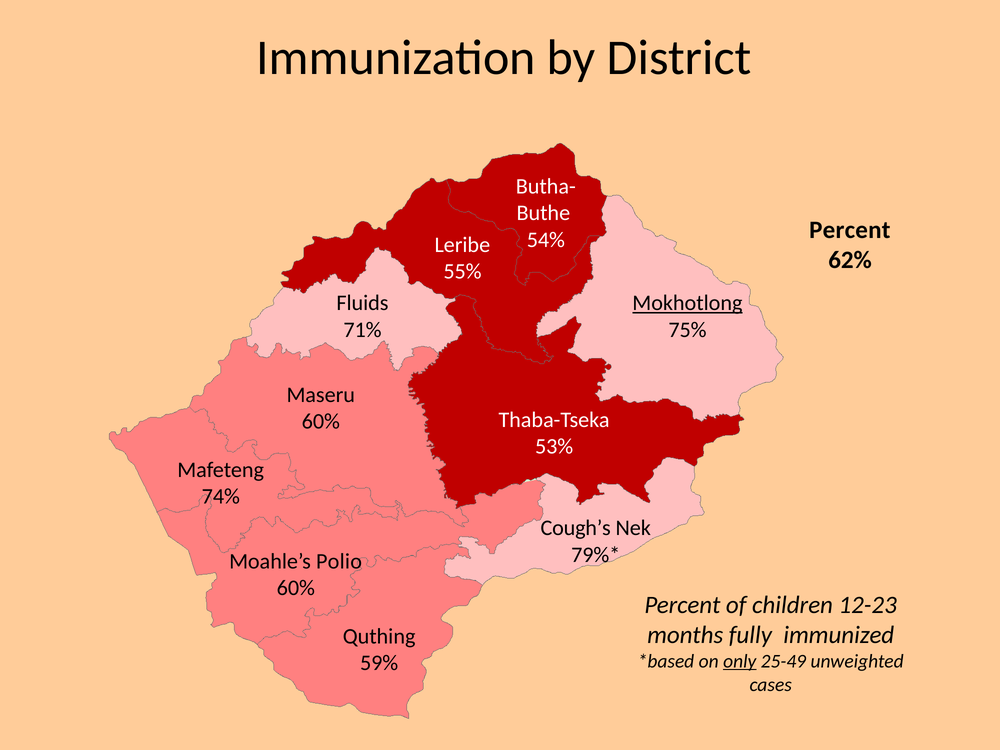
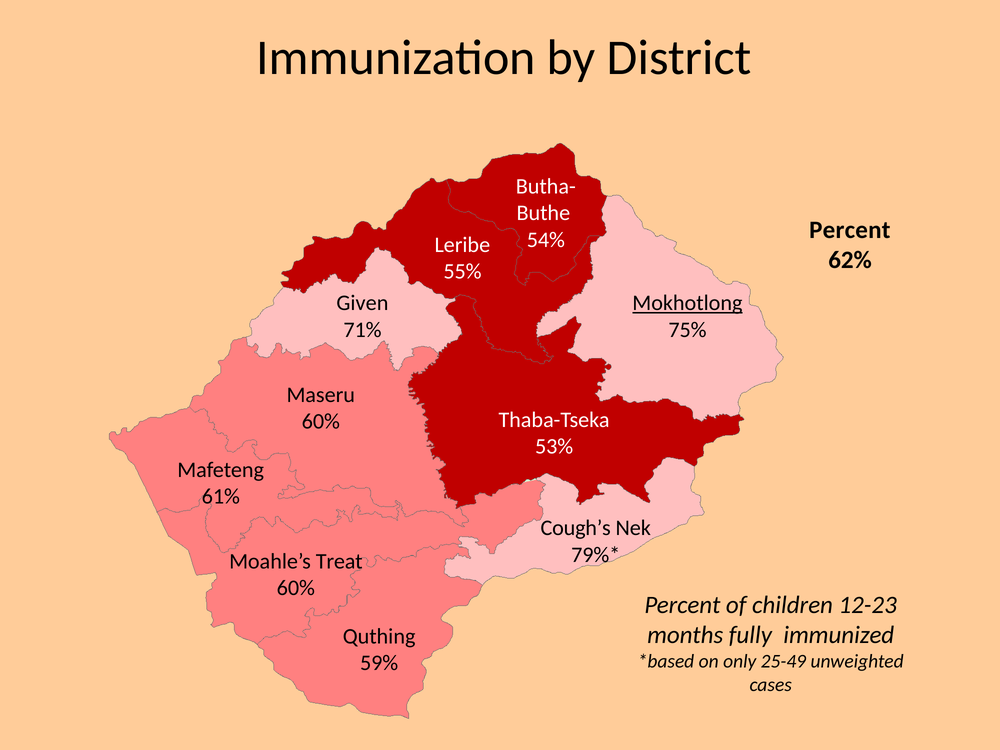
Fluids: Fluids -> Given
74%: 74% -> 61%
Polio: Polio -> Treat
only underline: present -> none
